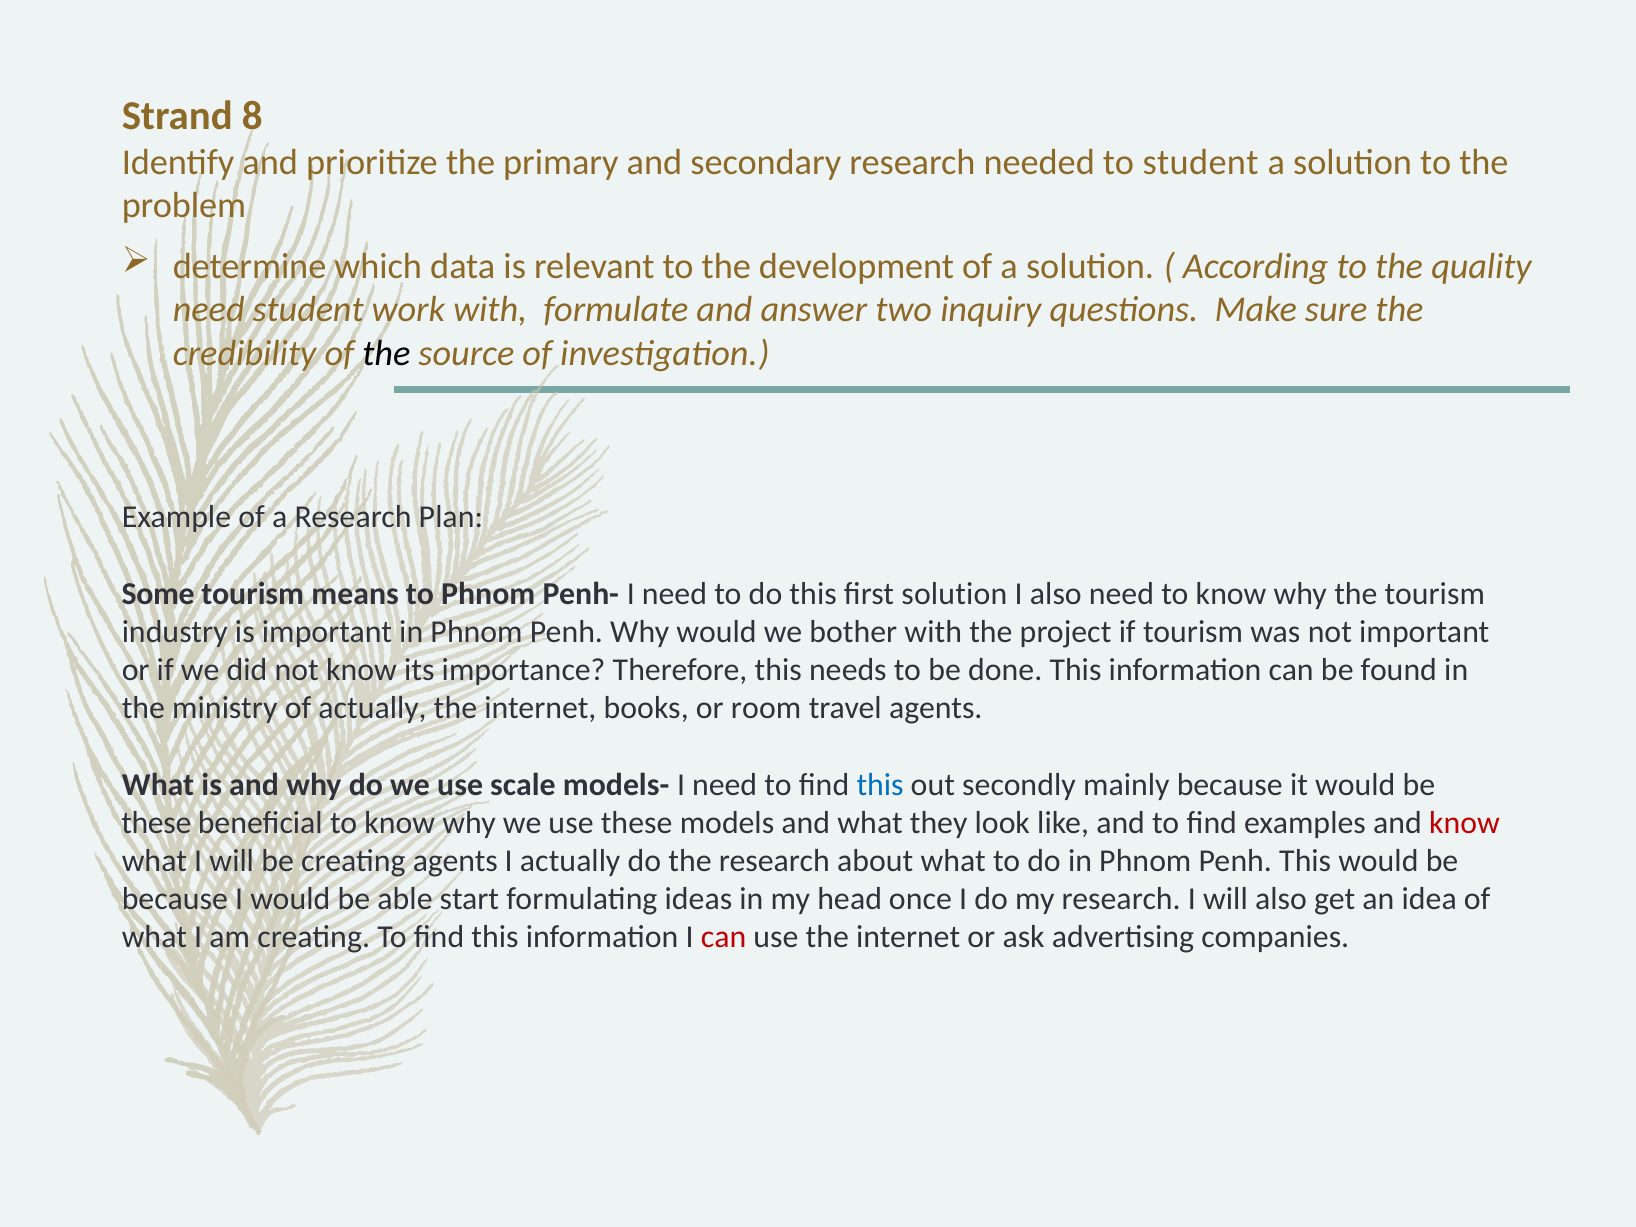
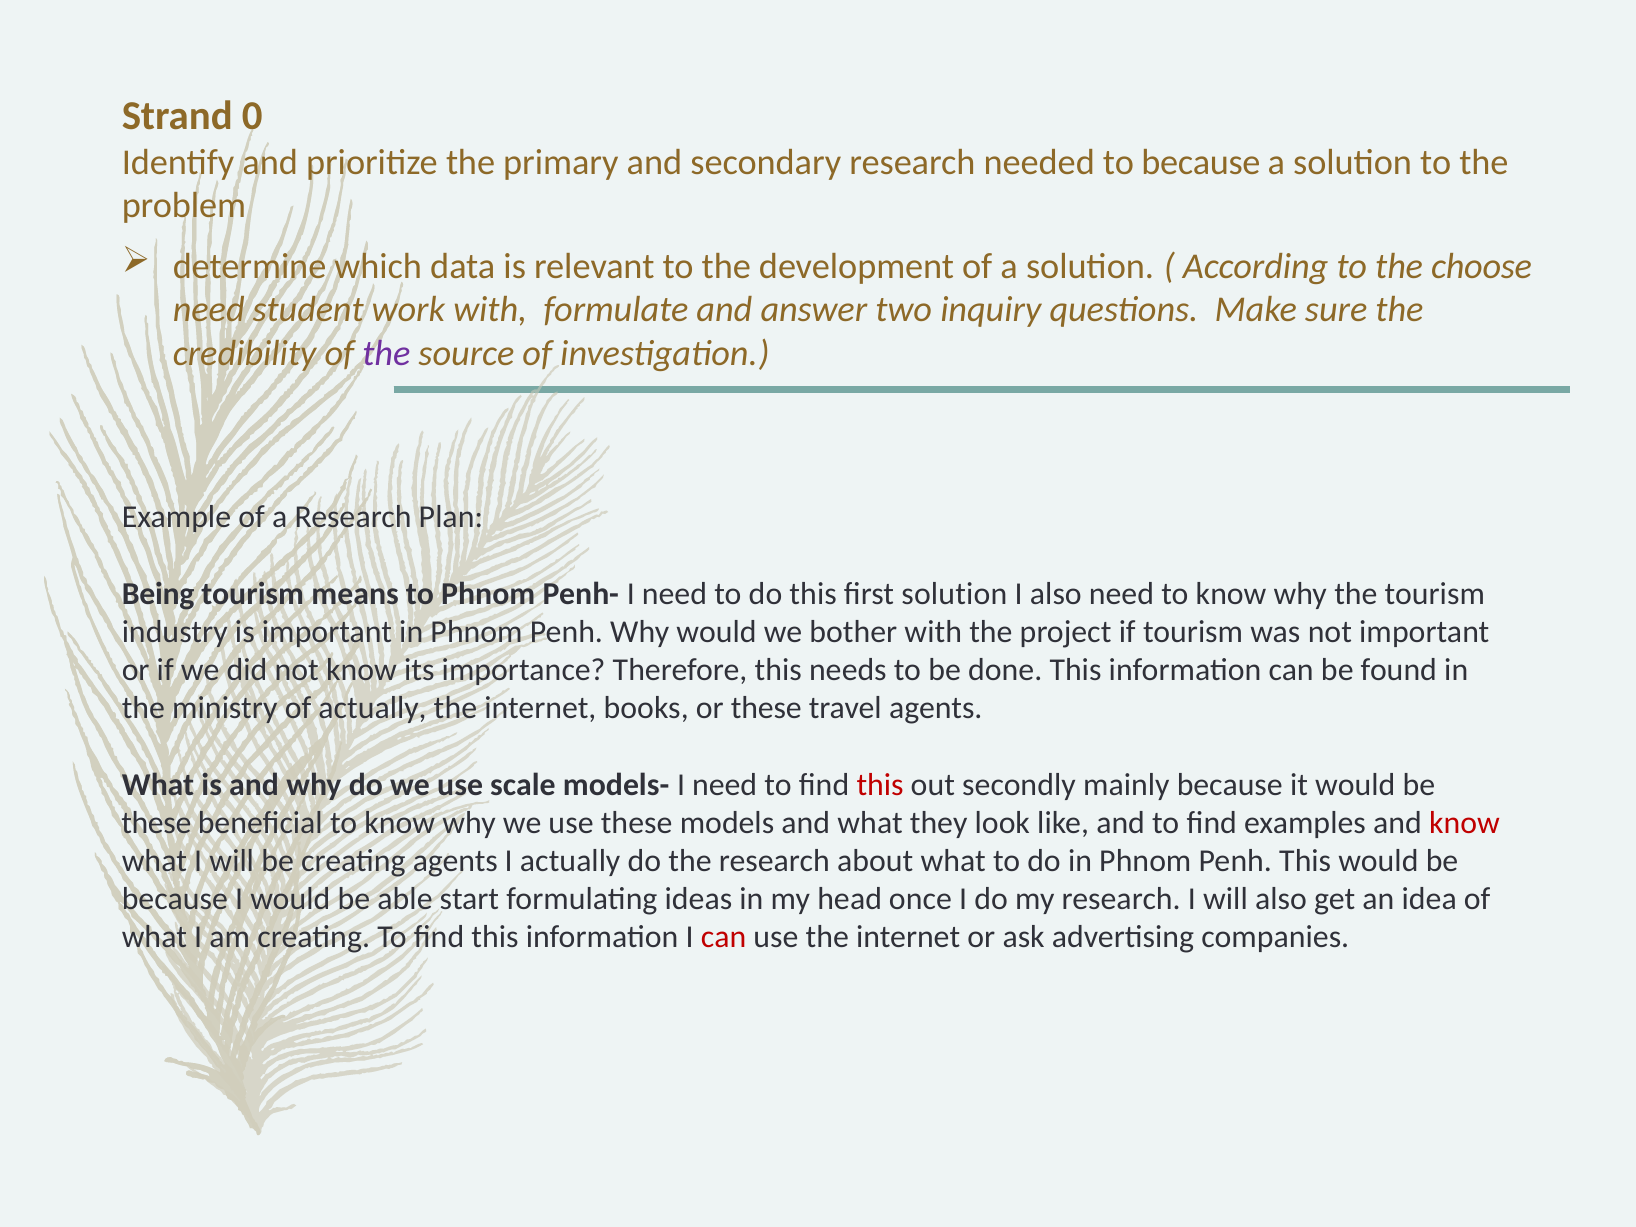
8: 8 -> 0
to student: student -> because
quality: quality -> choose
the at (386, 353) colour: black -> purple
Some: Some -> Being
or room: room -> these
this at (880, 785) colour: blue -> red
